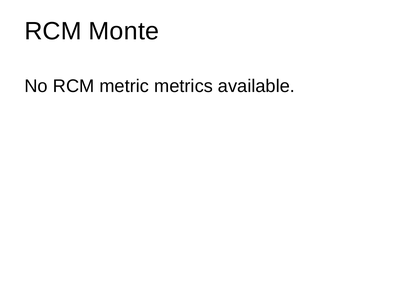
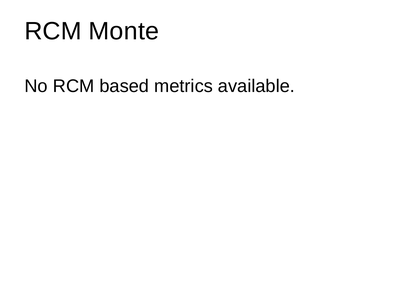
metric: metric -> based
